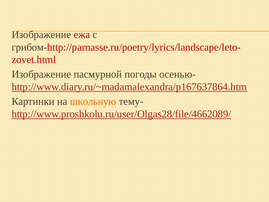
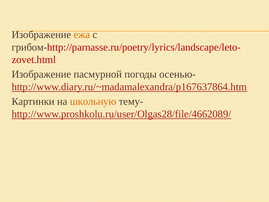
ежа colour: red -> orange
